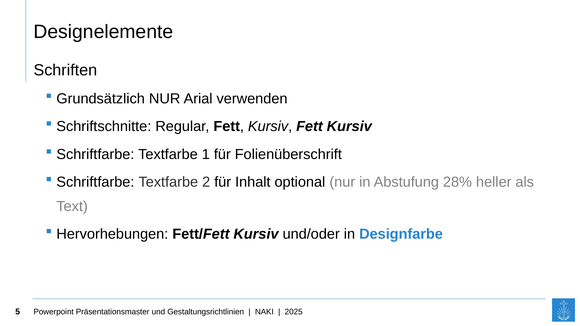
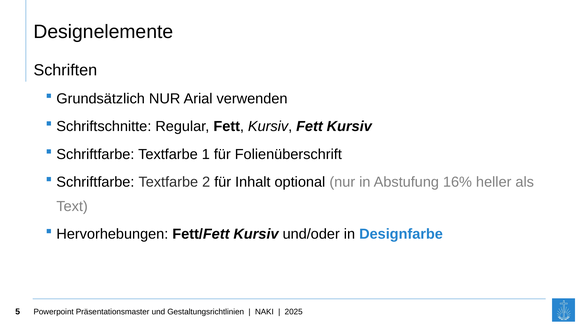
28%: 28% -> 16%
